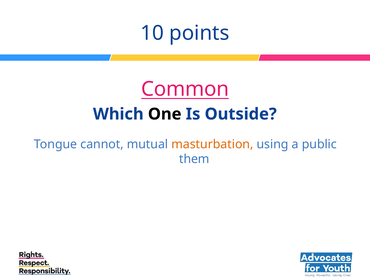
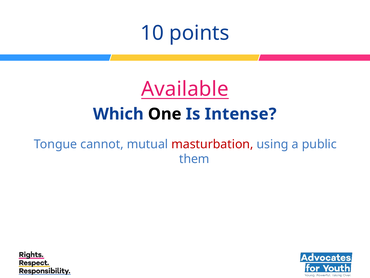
Common: Common -> Available
Outside: Outside -> Intense
masturbation colour: orange -> red
